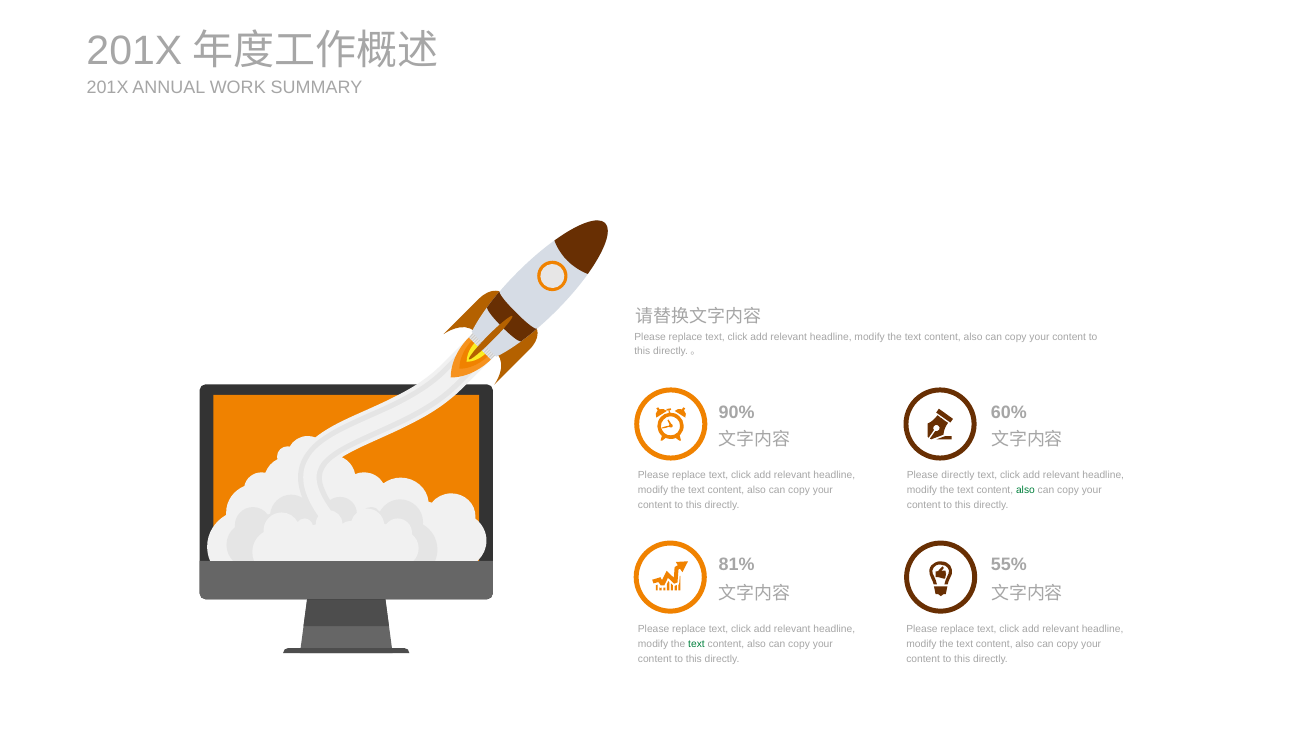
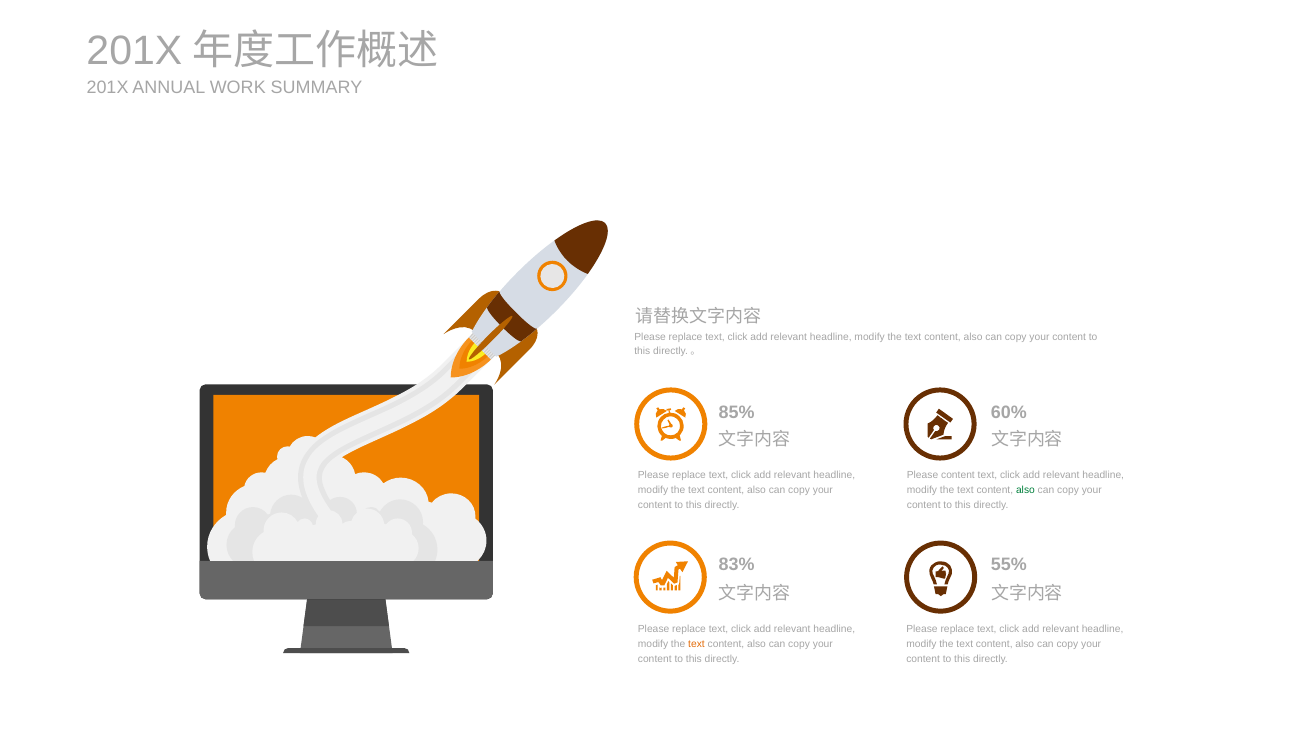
90%: 90% -> 85%
Please directly: directly -> content
81%: 81% -> 83%
text at (696, 644) colour: green -> orange
